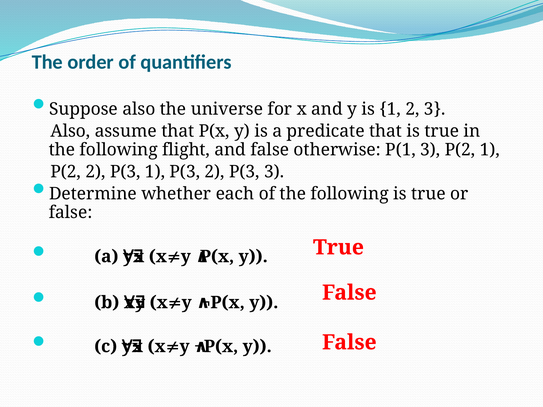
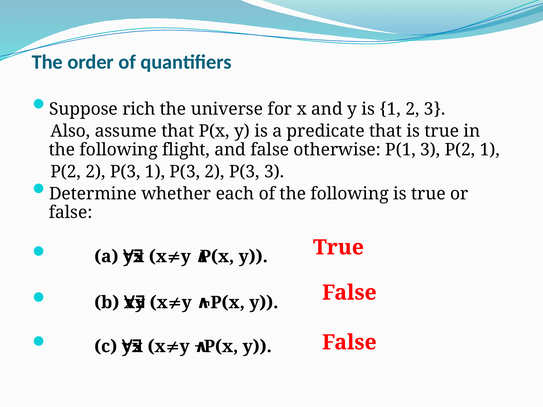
Suppose also: also -> rich
